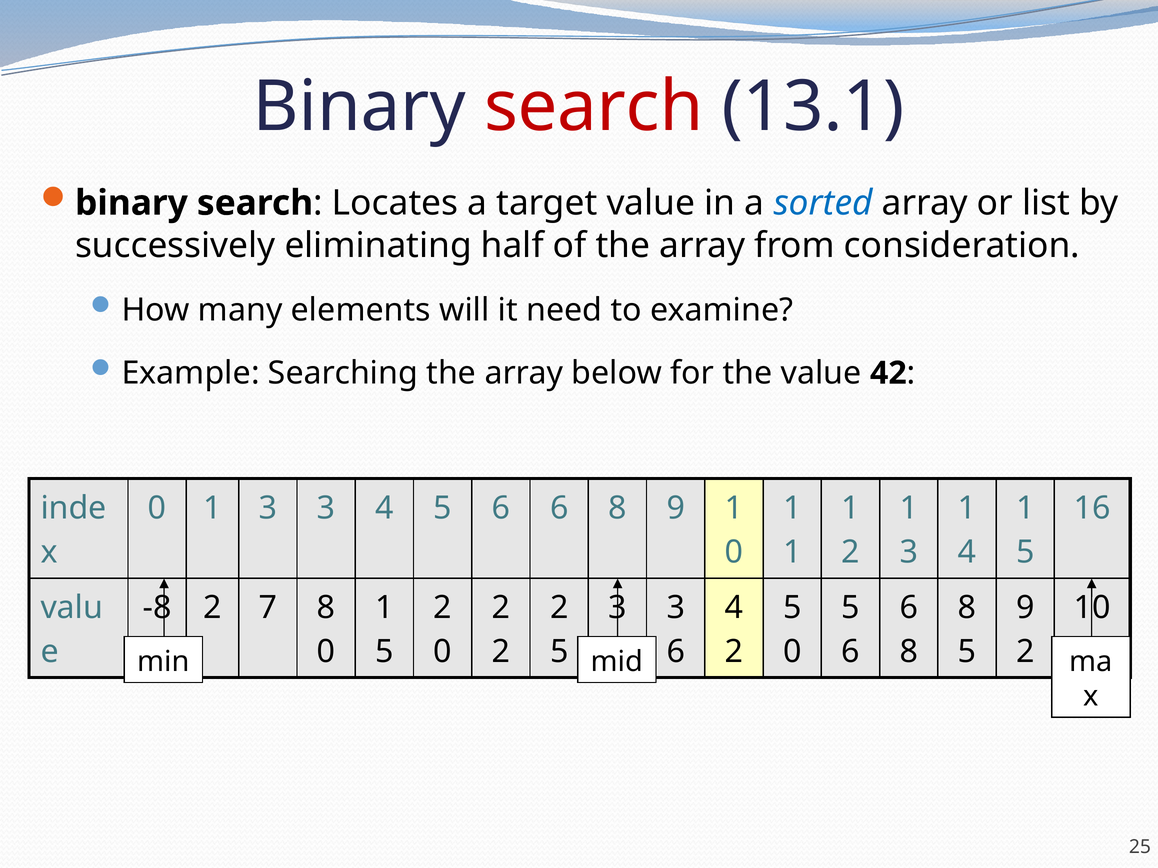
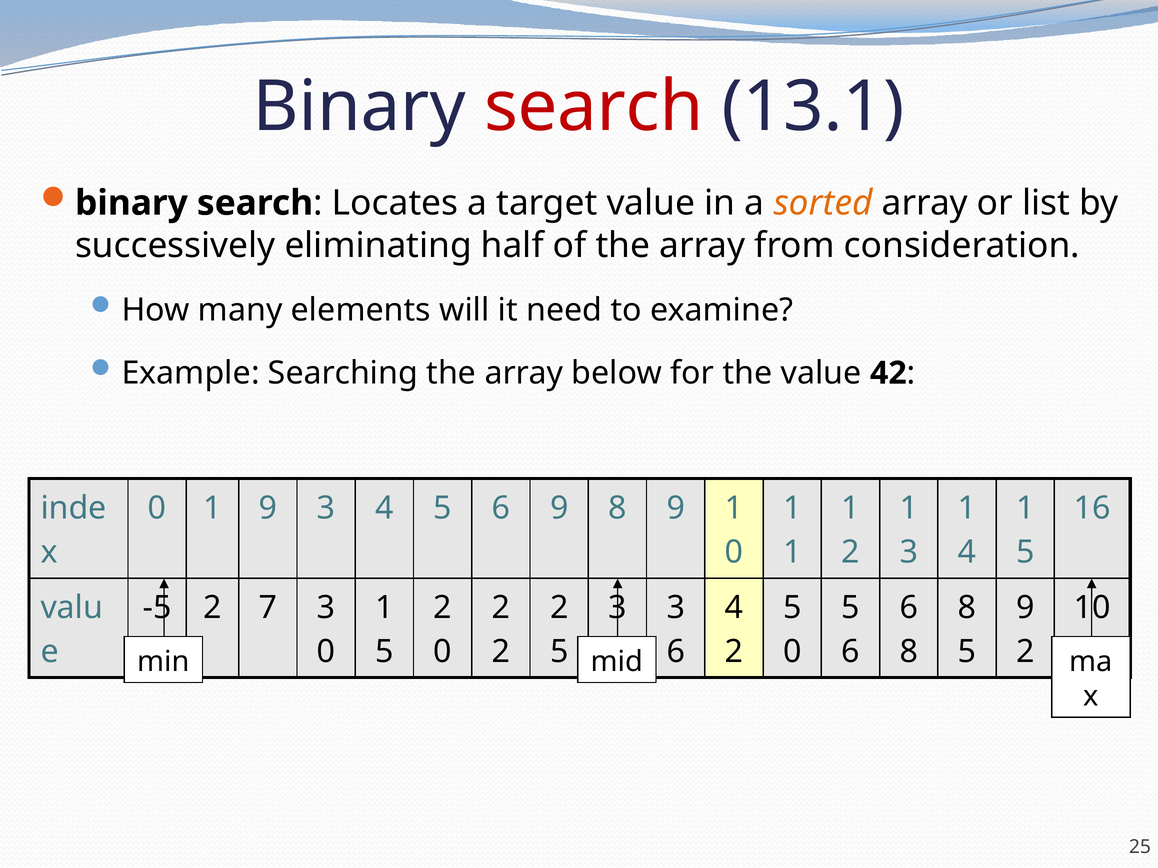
sorted colour: blue -> orange
0 1 3: 3 -> 9
4 5 6 6: 6 -> 9
-8: -8 -> -5
7 8: 8 -> 3
